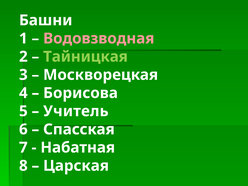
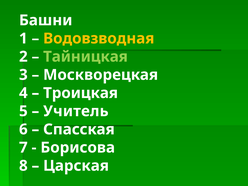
Водовзводная colour: pink -> yellow
Борисова: Борисова -> Троицкая
Набатная: Набатная -> Борисова
